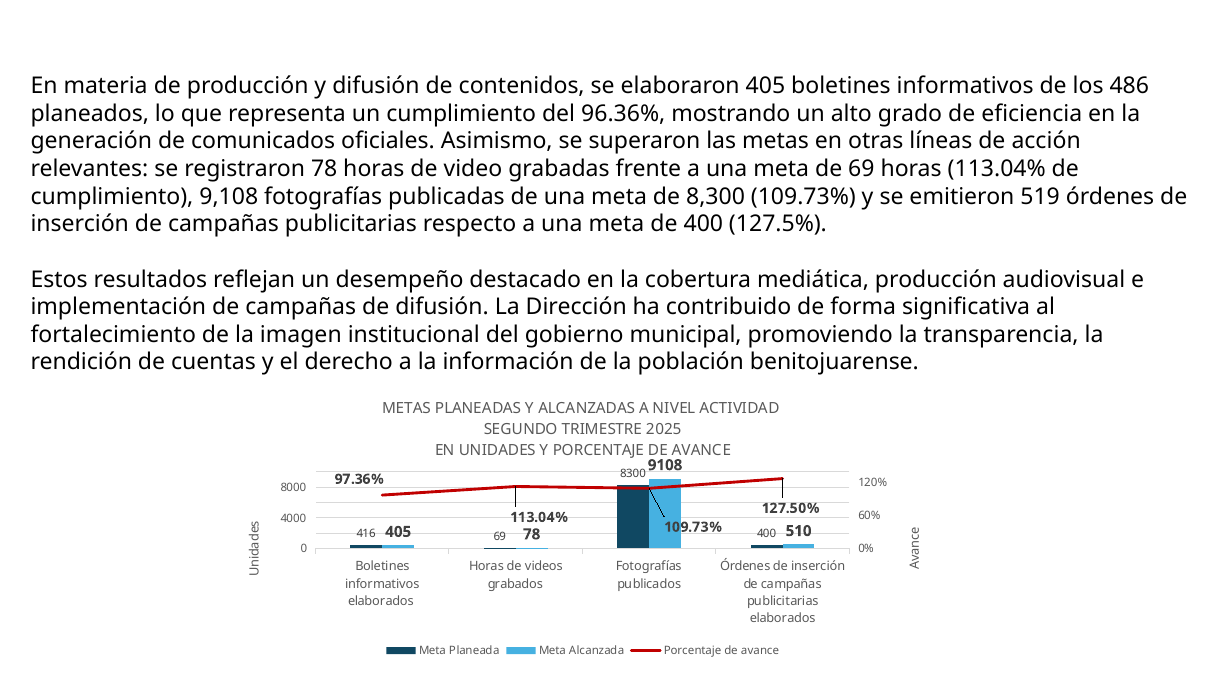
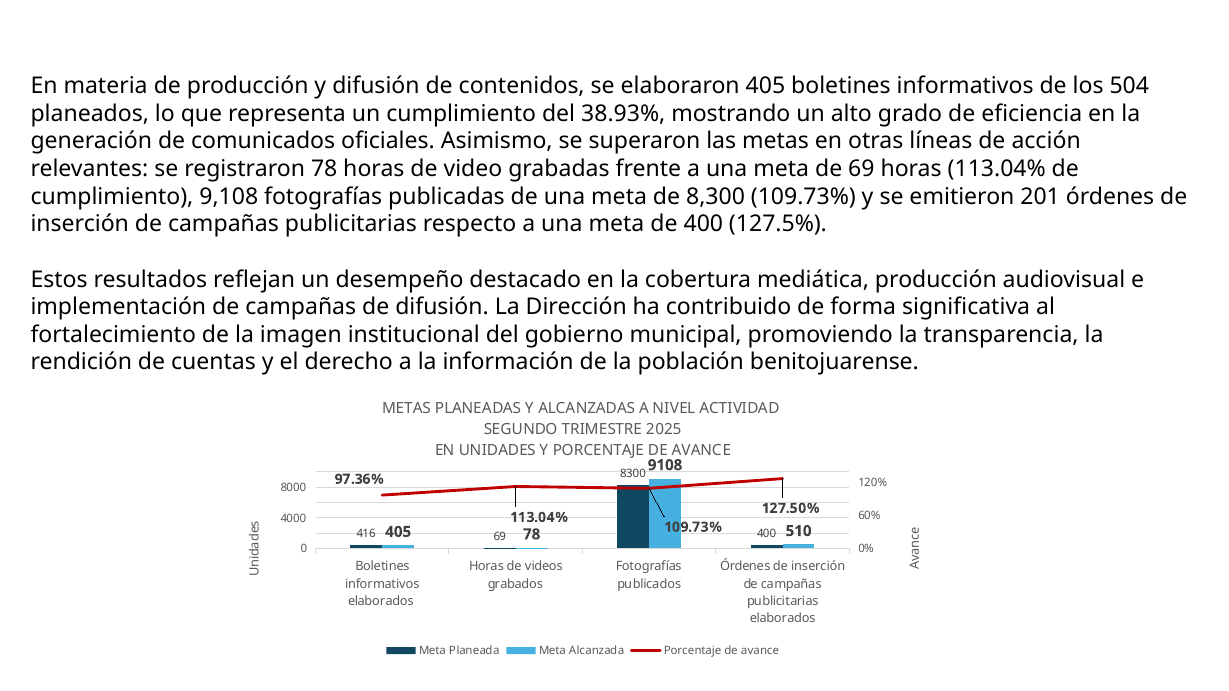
486: 486 -> 504
96.36%: 96.36% -> 38.93%
519: 519 -> 201
